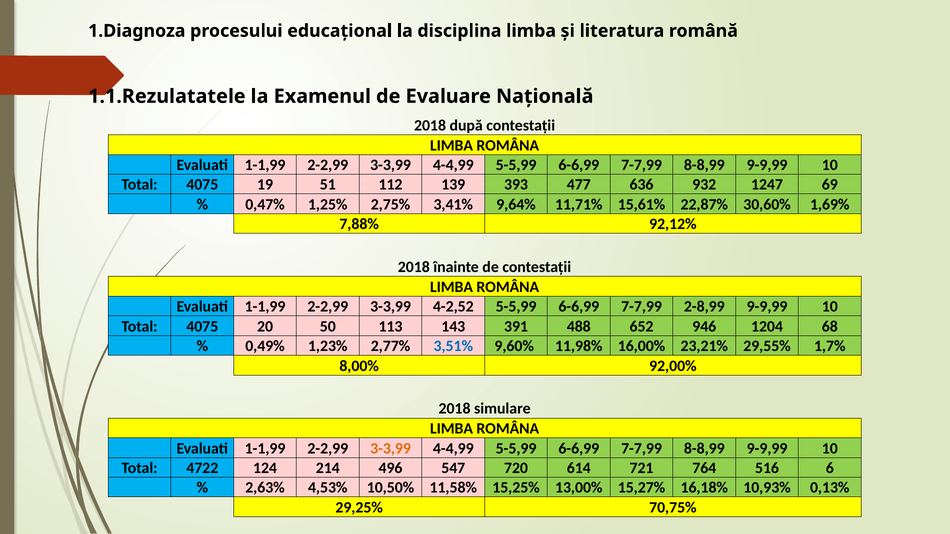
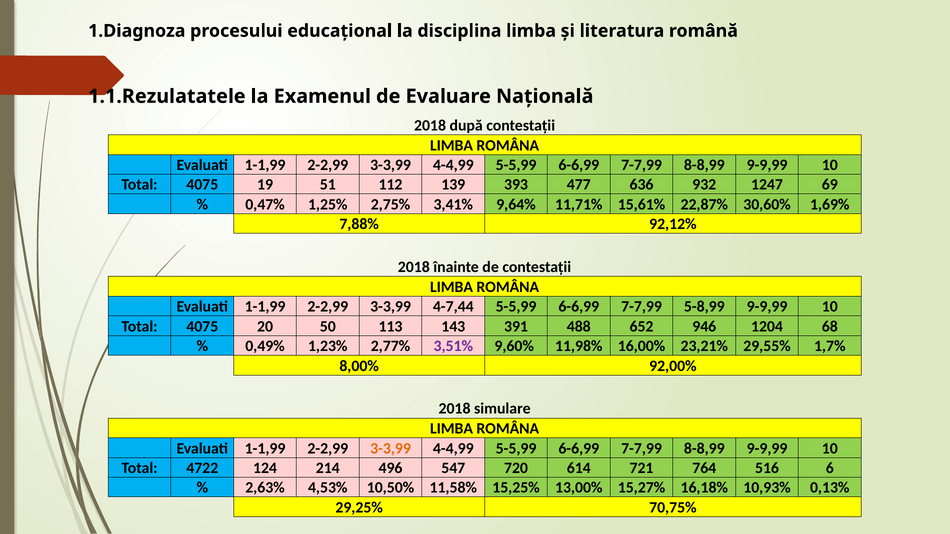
4-2,52: 4-2,52 -> 4-7,44
2-8,99: 2-8,99 -> 5-8,99
3,51% colour: blue -> purple
